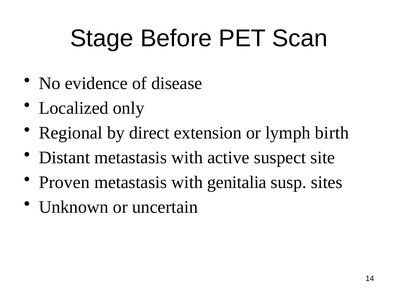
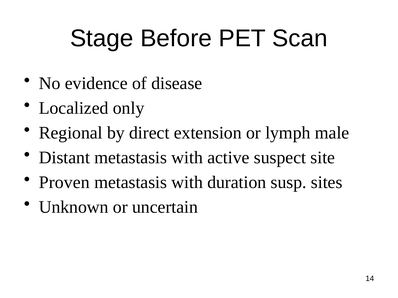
birth: birth -> male
genitalia: genitalia -> duration
